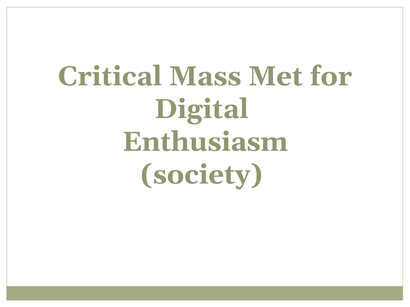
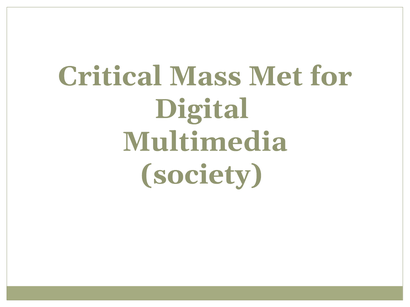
Enthusiasm: Enthusiasm -> Multimedia
